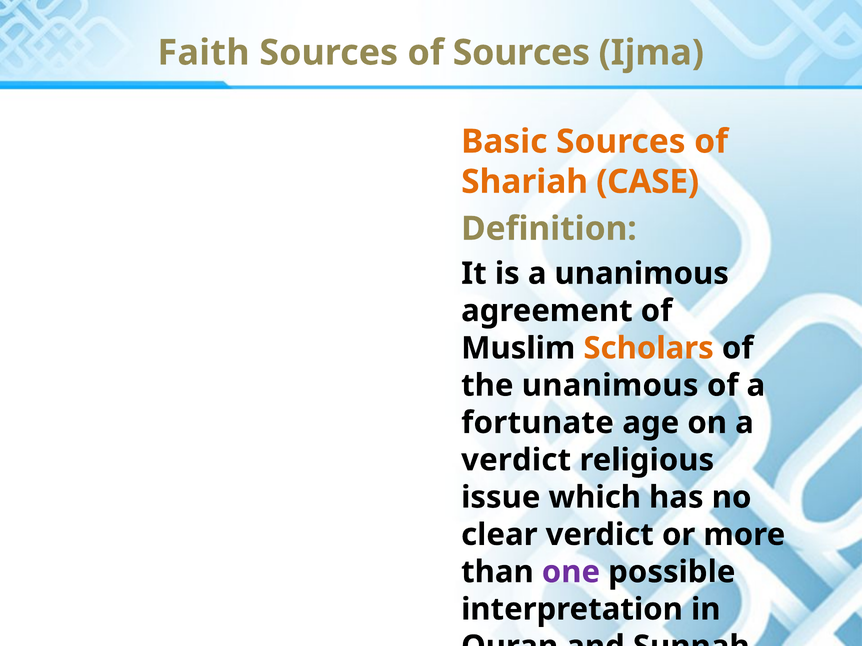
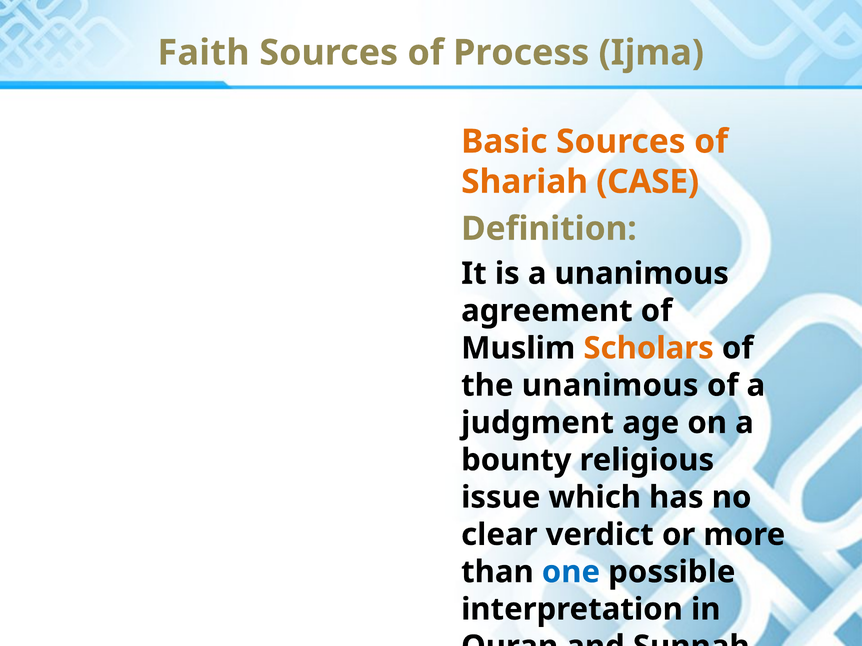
of Sources: Sources -> Process
fortunate: fortunate -> judgment
verdict at (516, 460): verdict -> bounty
one colour: purple -> blue
